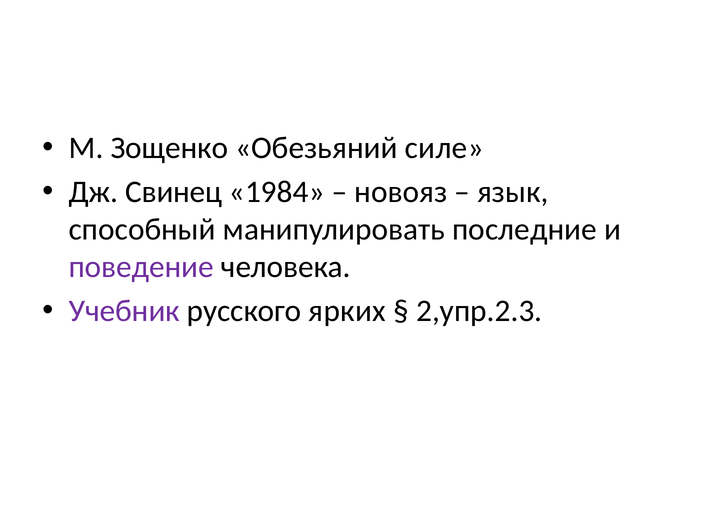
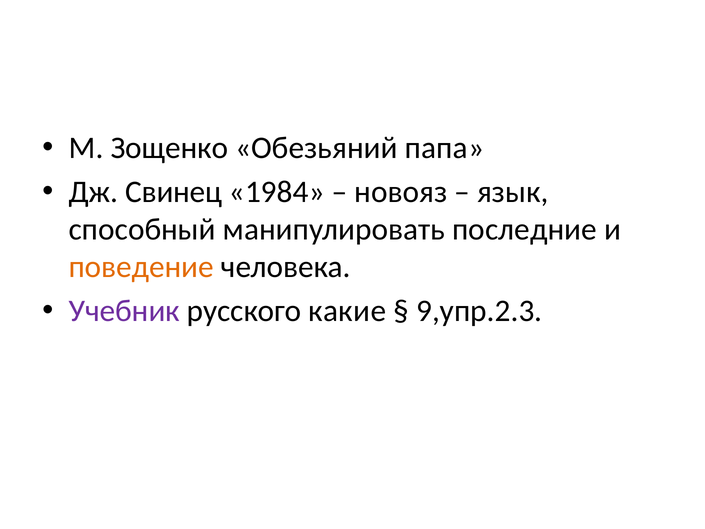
силе: силе -> папа
поведение colour: purple -> orange
ярких: ярких -> какие
2,упр.2.3: 2,упр.2.3 -> 9,упр.2.3
